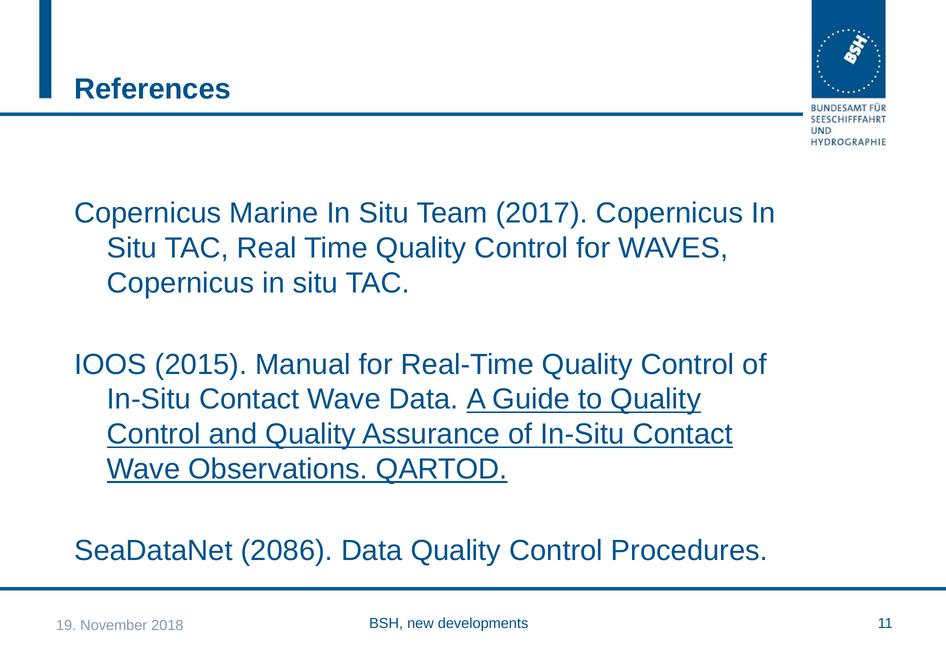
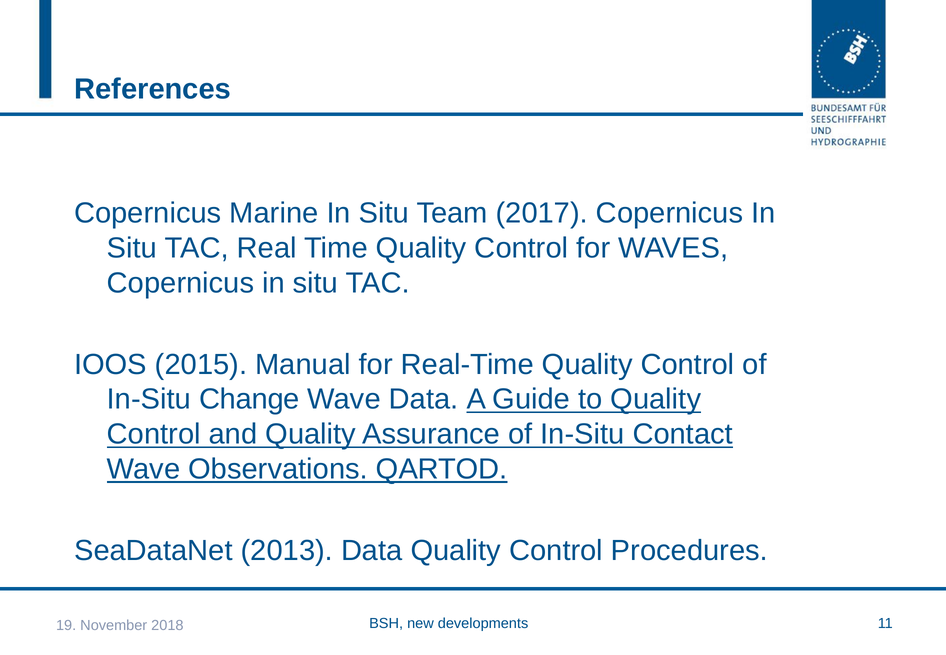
Contact at (249, 399): Contact -> Change
2086: 2086 -> 2013
